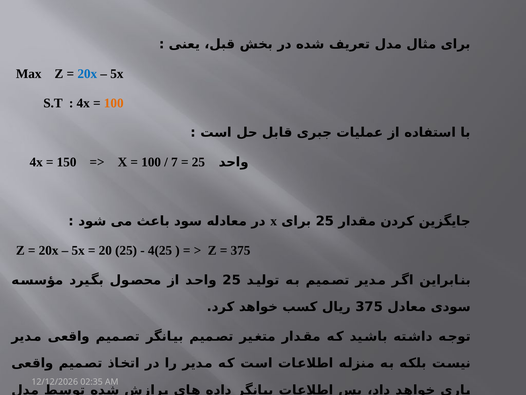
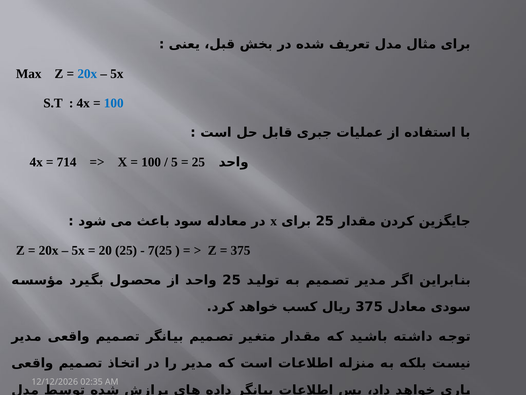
100 at (114, 103) colour: orange -> blue
150: 150 -> 714
7: 7 -> 5
4(25: 4(25 -> 7(25
